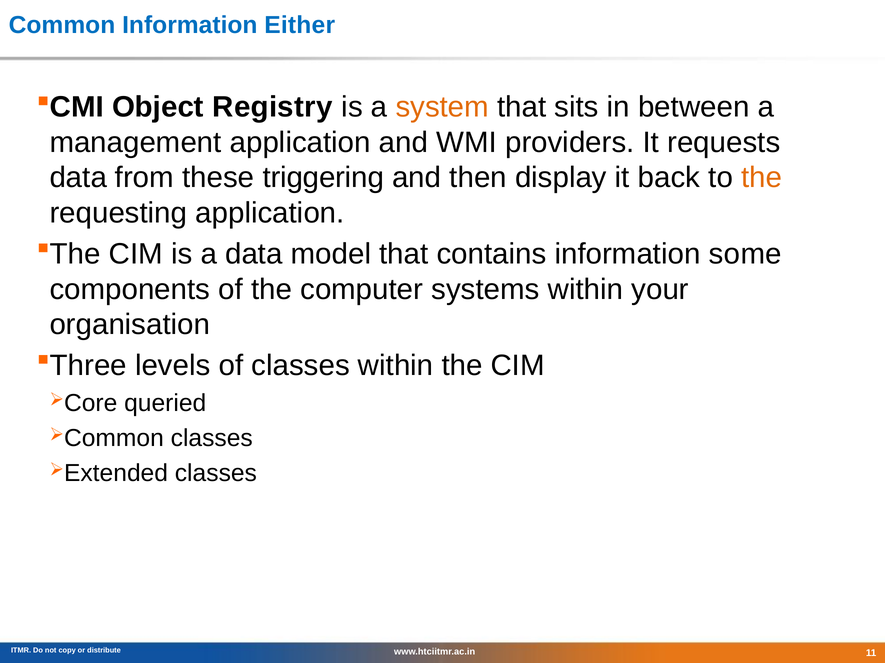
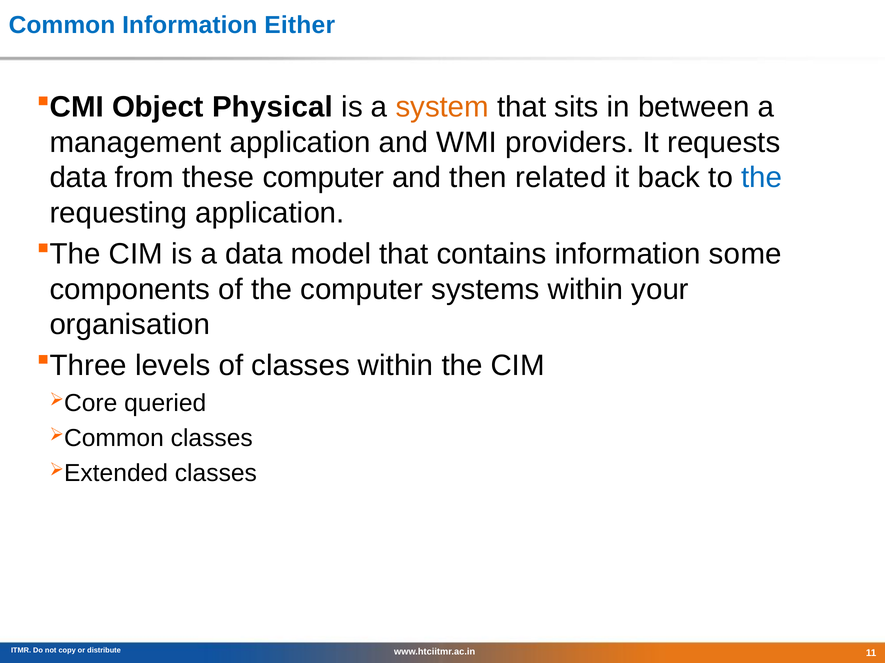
Registry: Registry -> Physical
these triggering: triggering -> computer
display: display -> related
the at (762, 178) colour: orange -> blue
